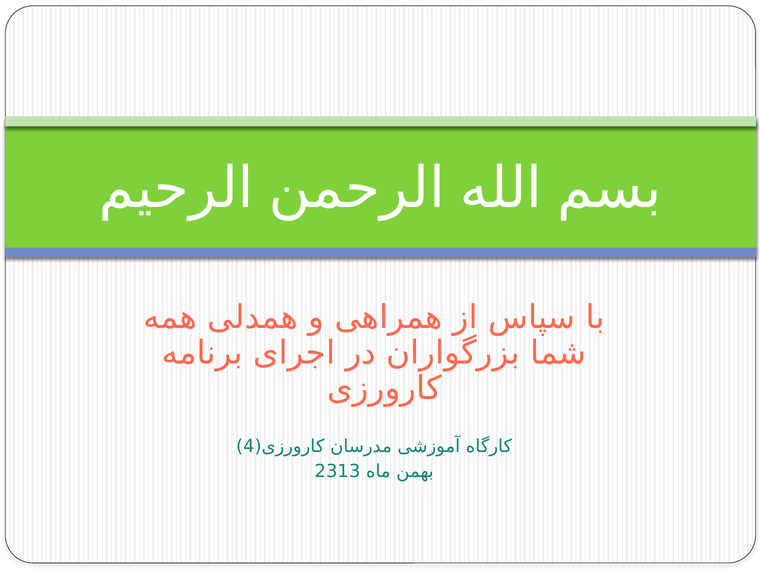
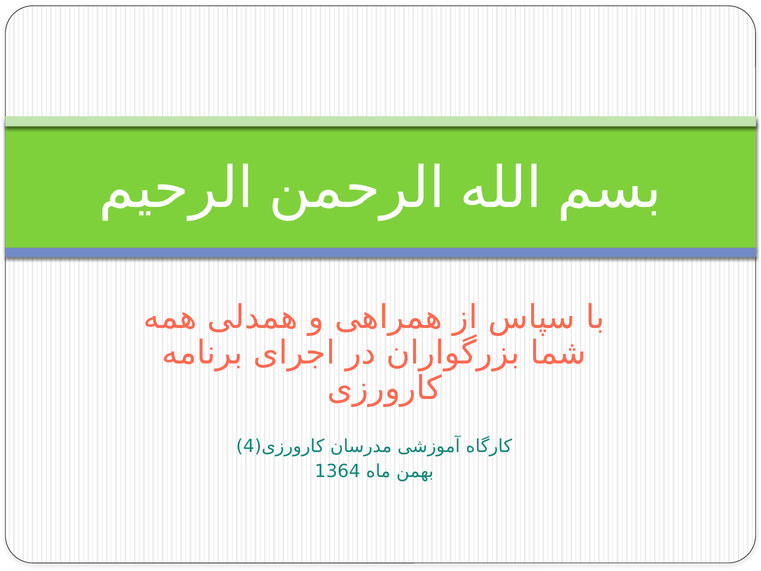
2313: 2313 -> 1364
